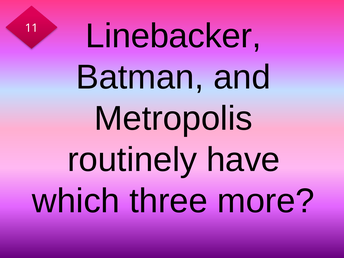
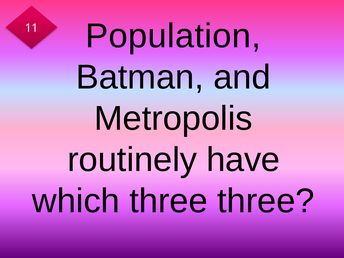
Linebacker: Linebacker -> Population
three more: more -> three
